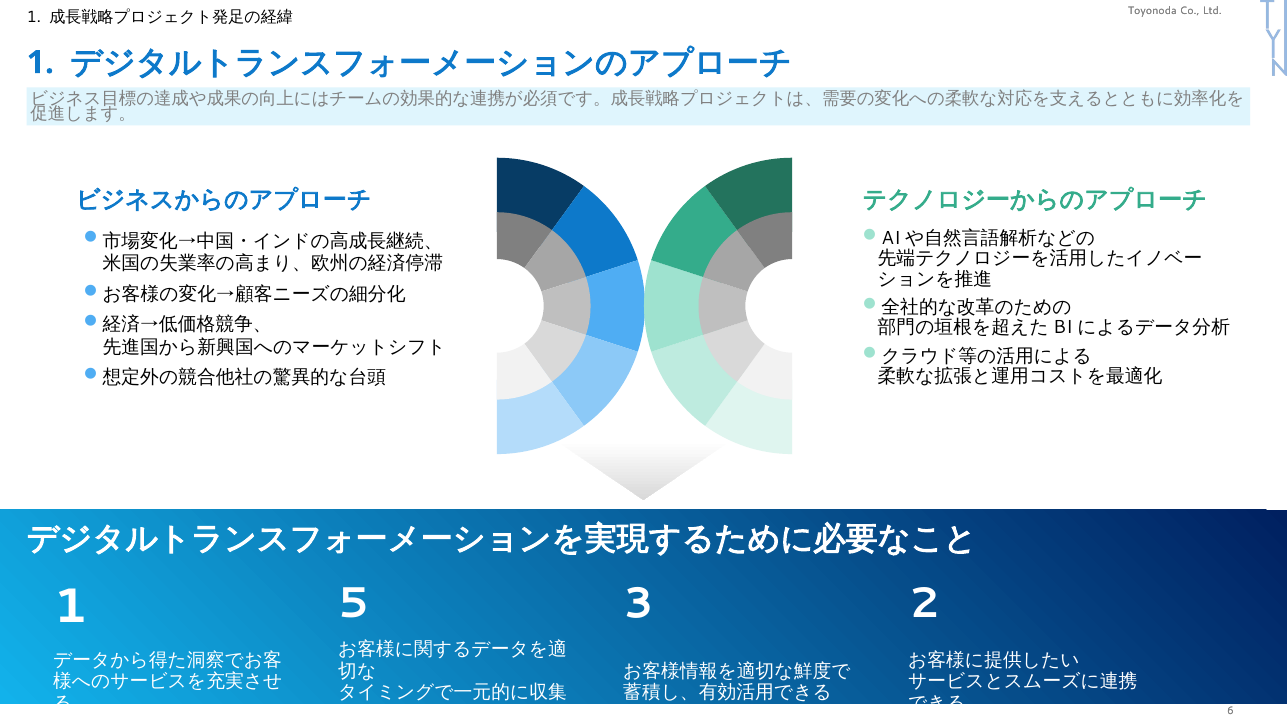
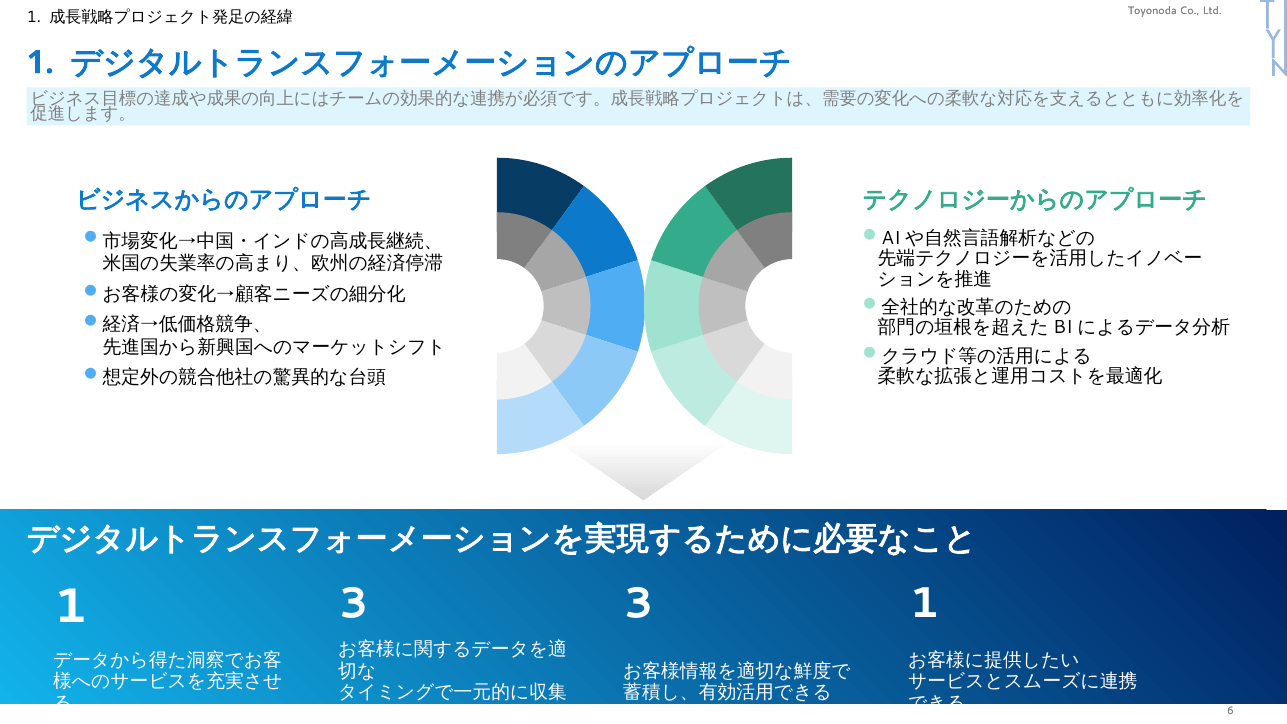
1 5: 5 -> 3
3 2: 2 -> 1
